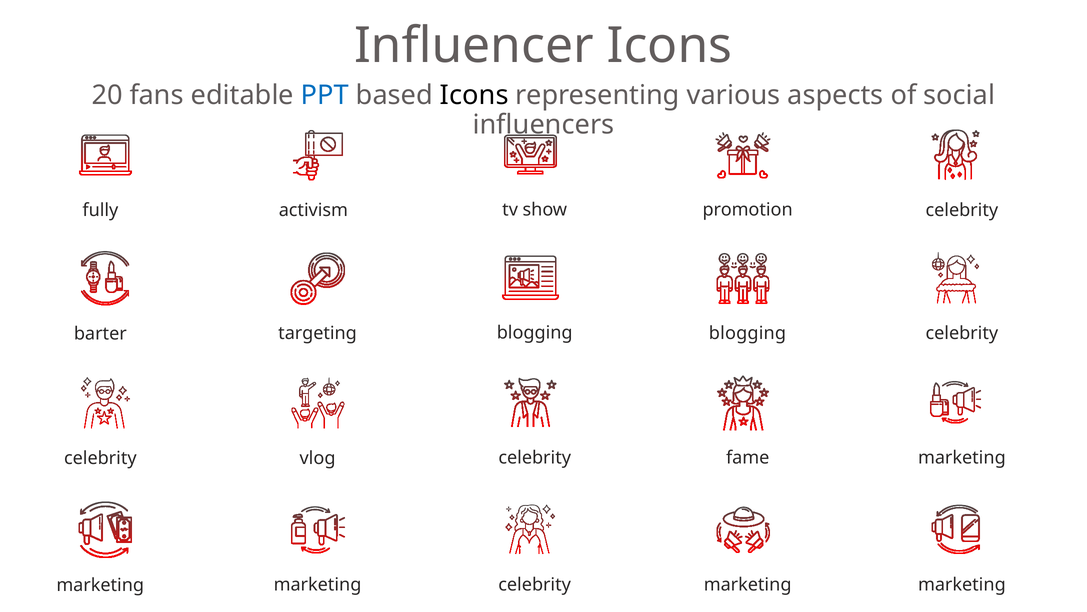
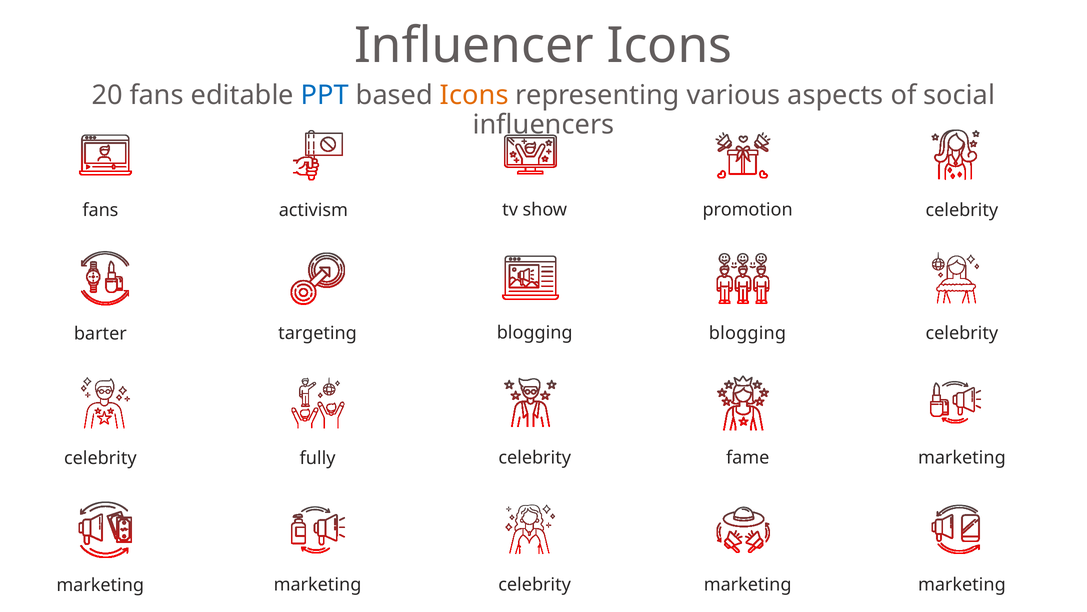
Icons at (474, 95) colour: black -> orange
fully at (100, 210): fully -> fans
vlog: vlog -> fully
